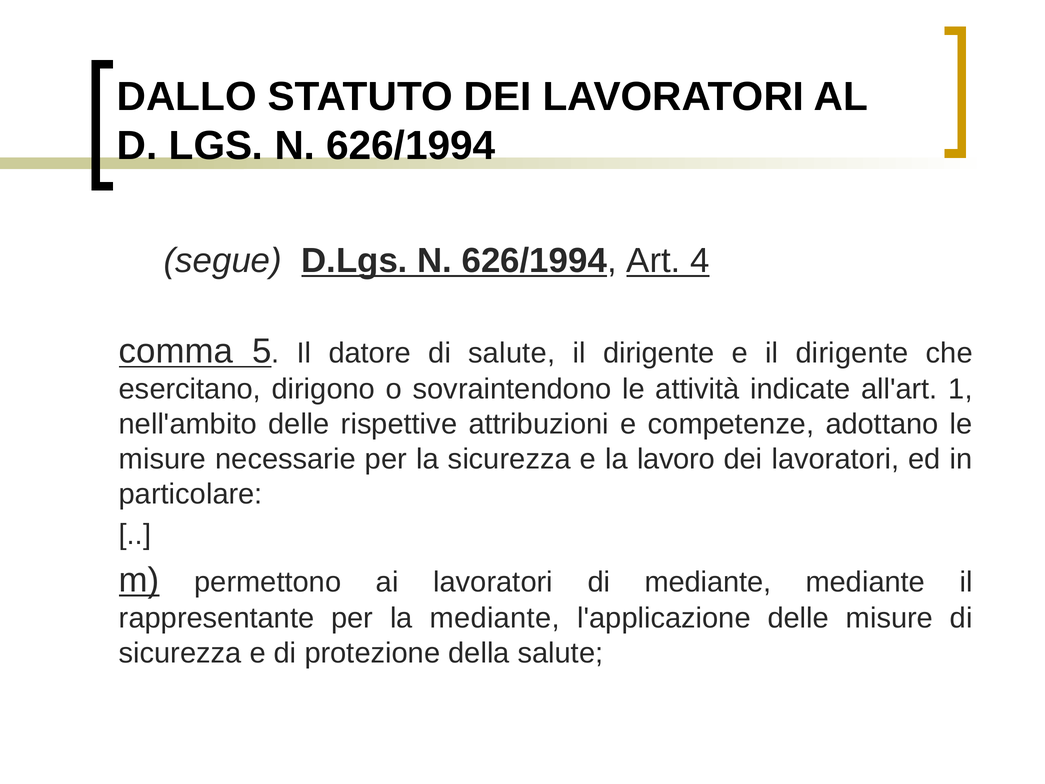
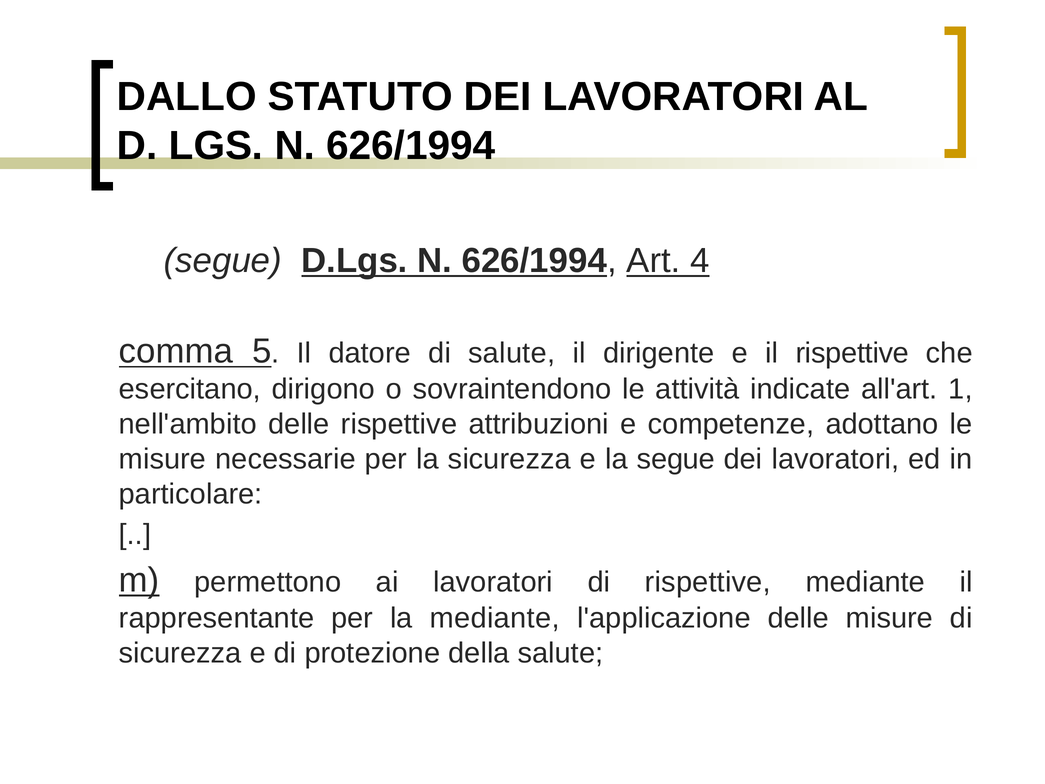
e il dirigente: dirigente -> rispettive
la lavoro: lavoro -> segue
di mediante: mediante -> rispettive
